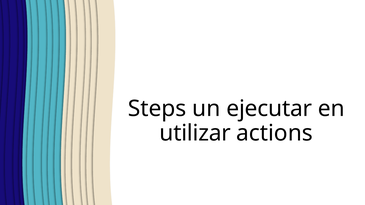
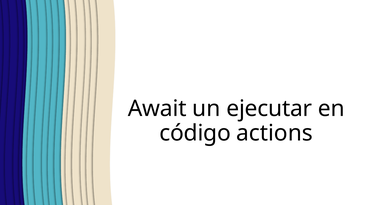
Steps: Steps -> Await
utilizar: utilizar -> código
